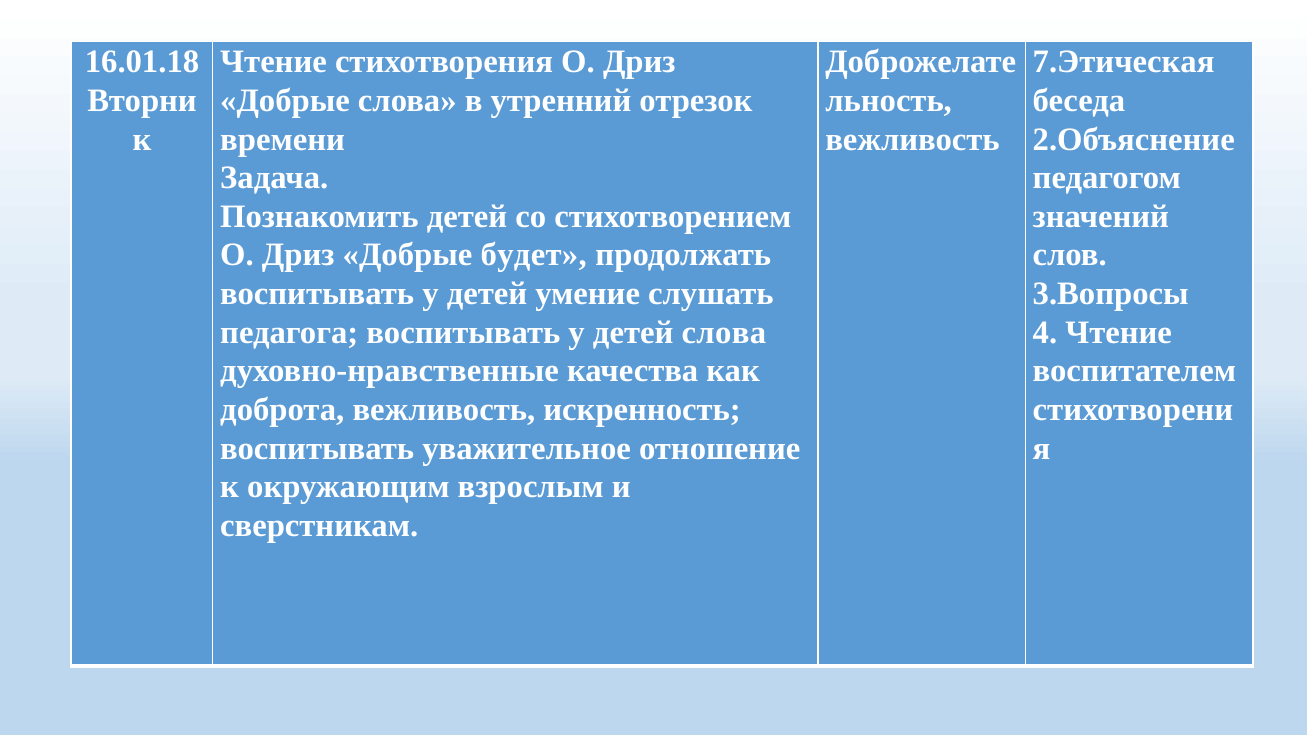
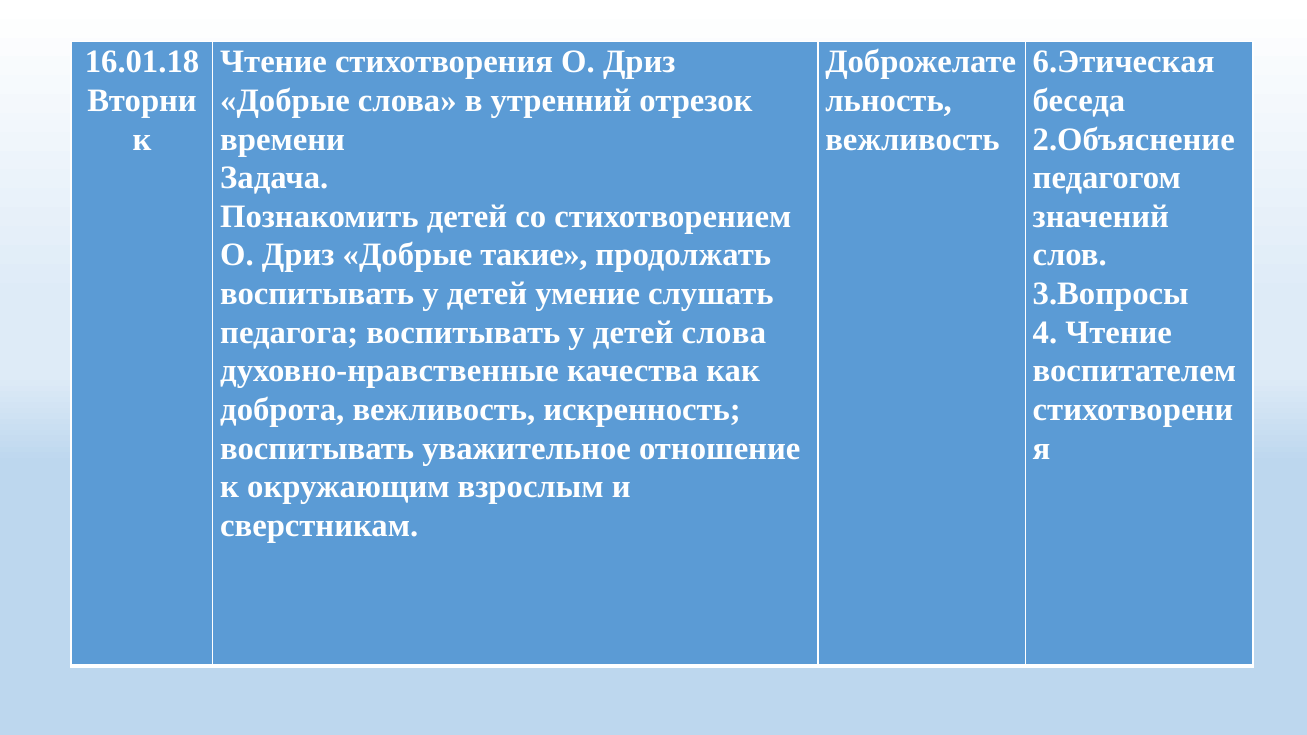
7.Этическая: 7.Этическая -> 6.Этическая
будет: будет -> такие
